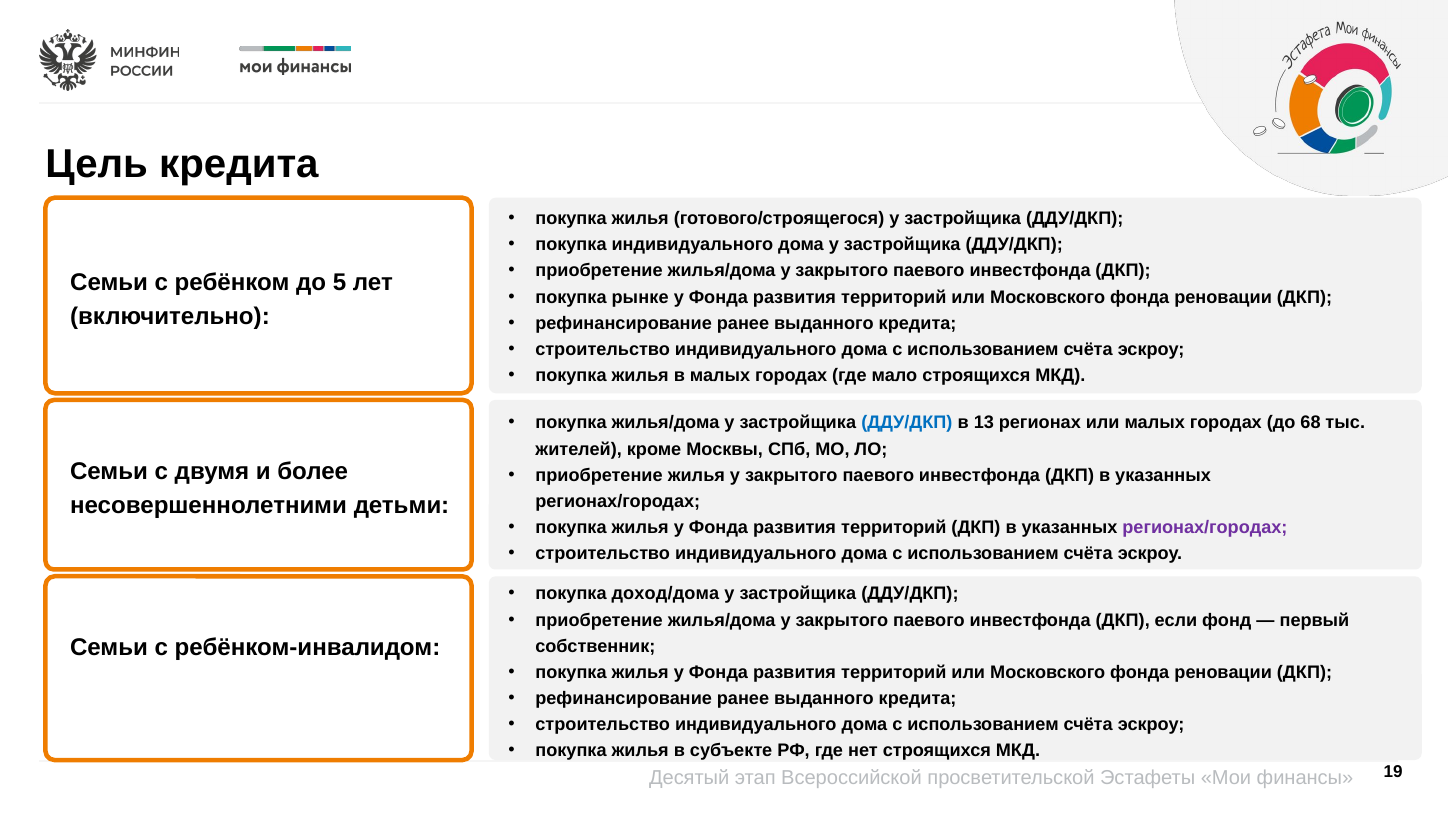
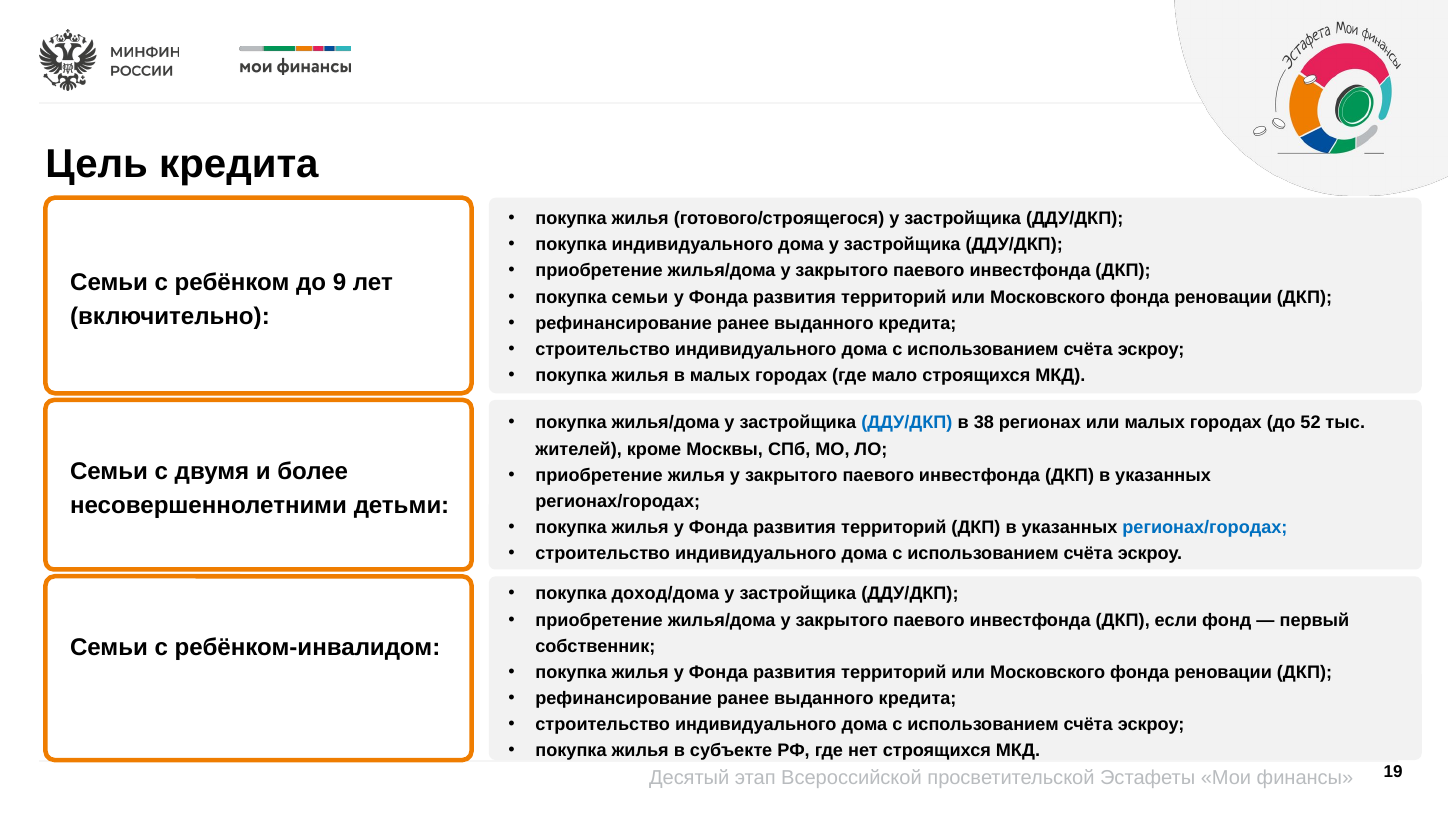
5: 5 -> 9
покупка рынке: рынке -> семьи
13: 13 -> 38
68: 68 -> 52
регионах/городах at (1205, 527) colour: purple -> blue
